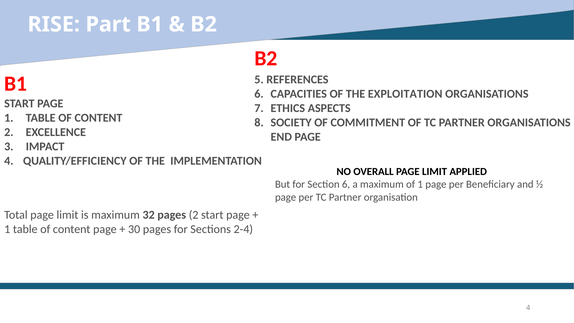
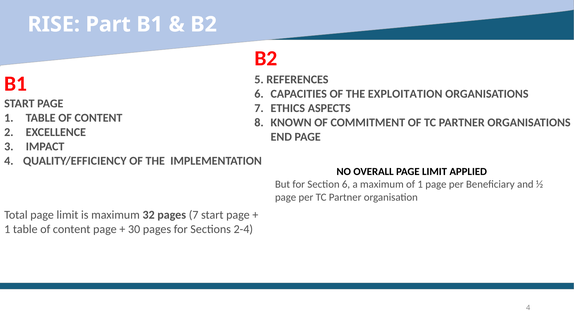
SOCIETY: SOCIETY -> KNOWN
pages 2: 2 -> 7
